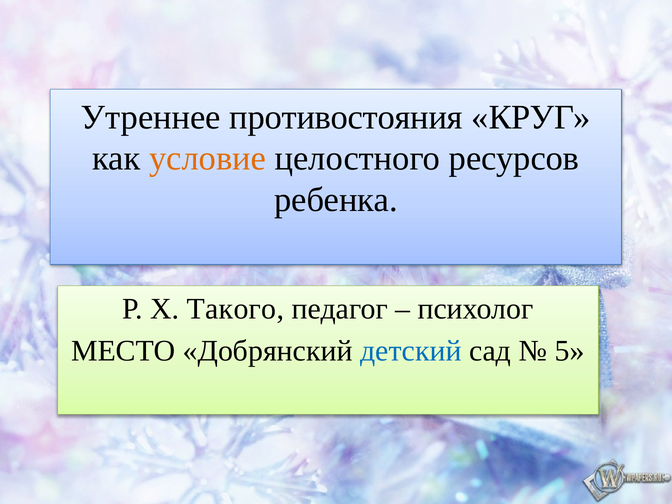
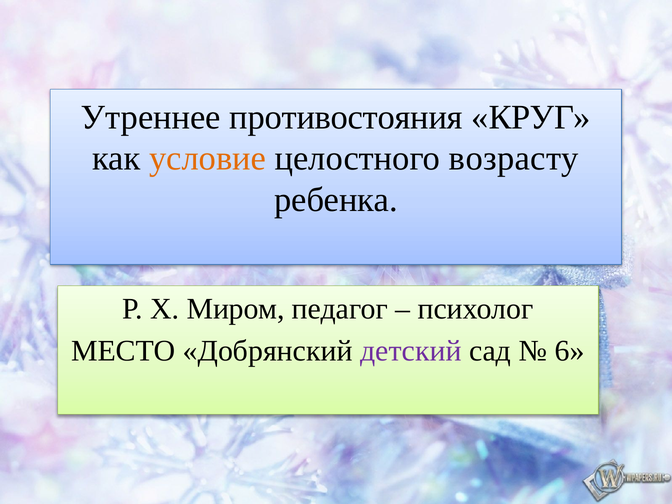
ресурсов: ресурсов -> возрасту
Такого: Такого -> Миром
детский colour: blue -> purple
5: 5 -> 6
